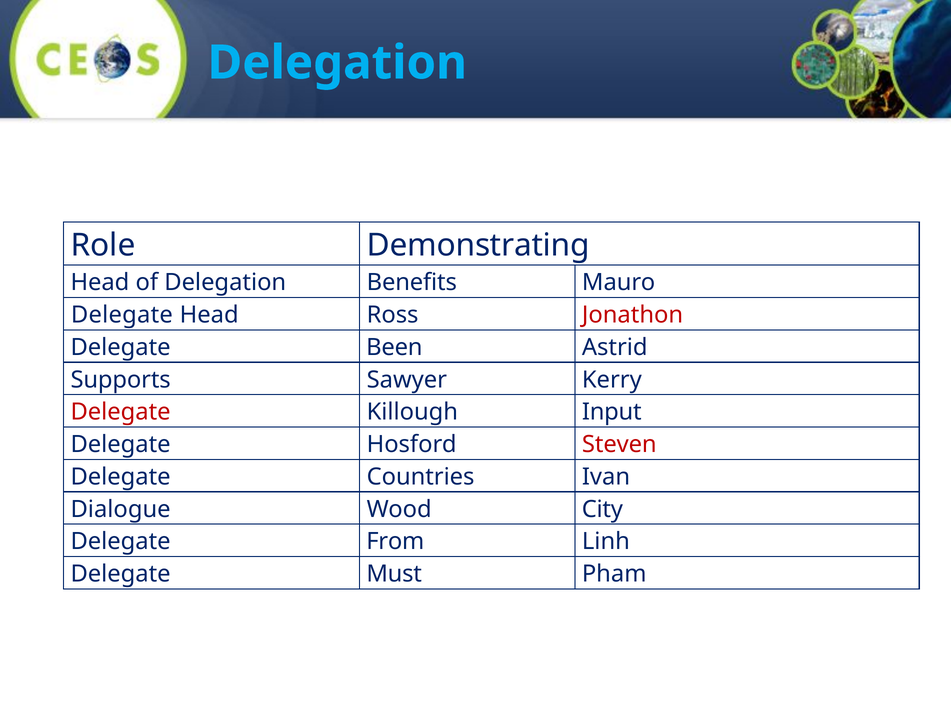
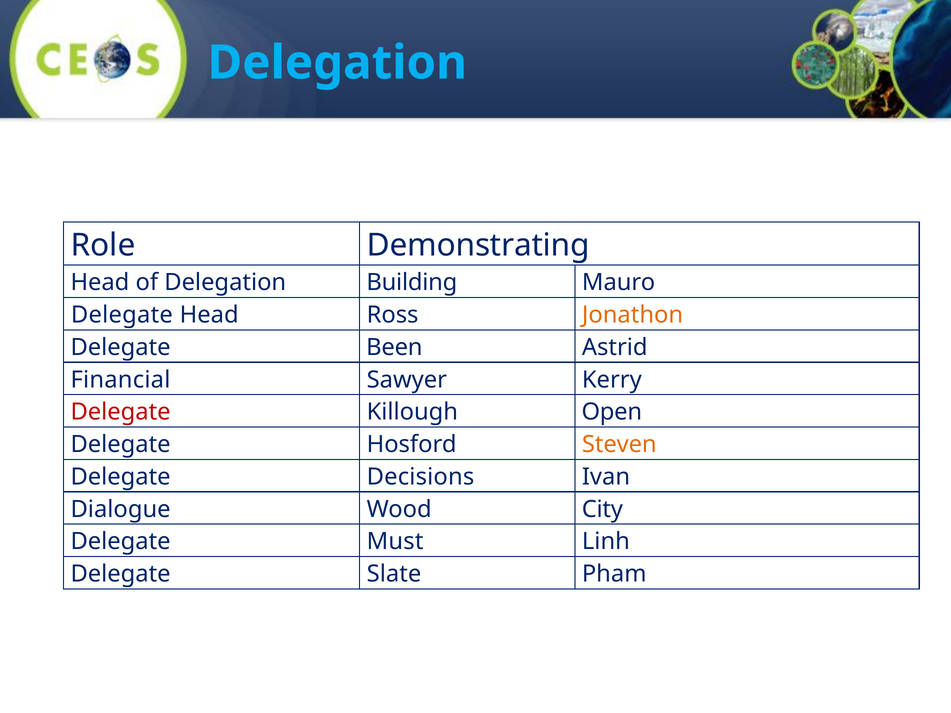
Benefits: Benefits -> Building
Jonathon colour: red -> orange
Supports: Supports -> Financial
Input: Input -> Open
Steven colour: red -> orange
Countries: Countries -> Decisions
From: From -> Must
Must: Must -> Slate
